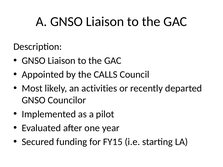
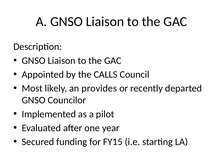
activities: activities -> provides
